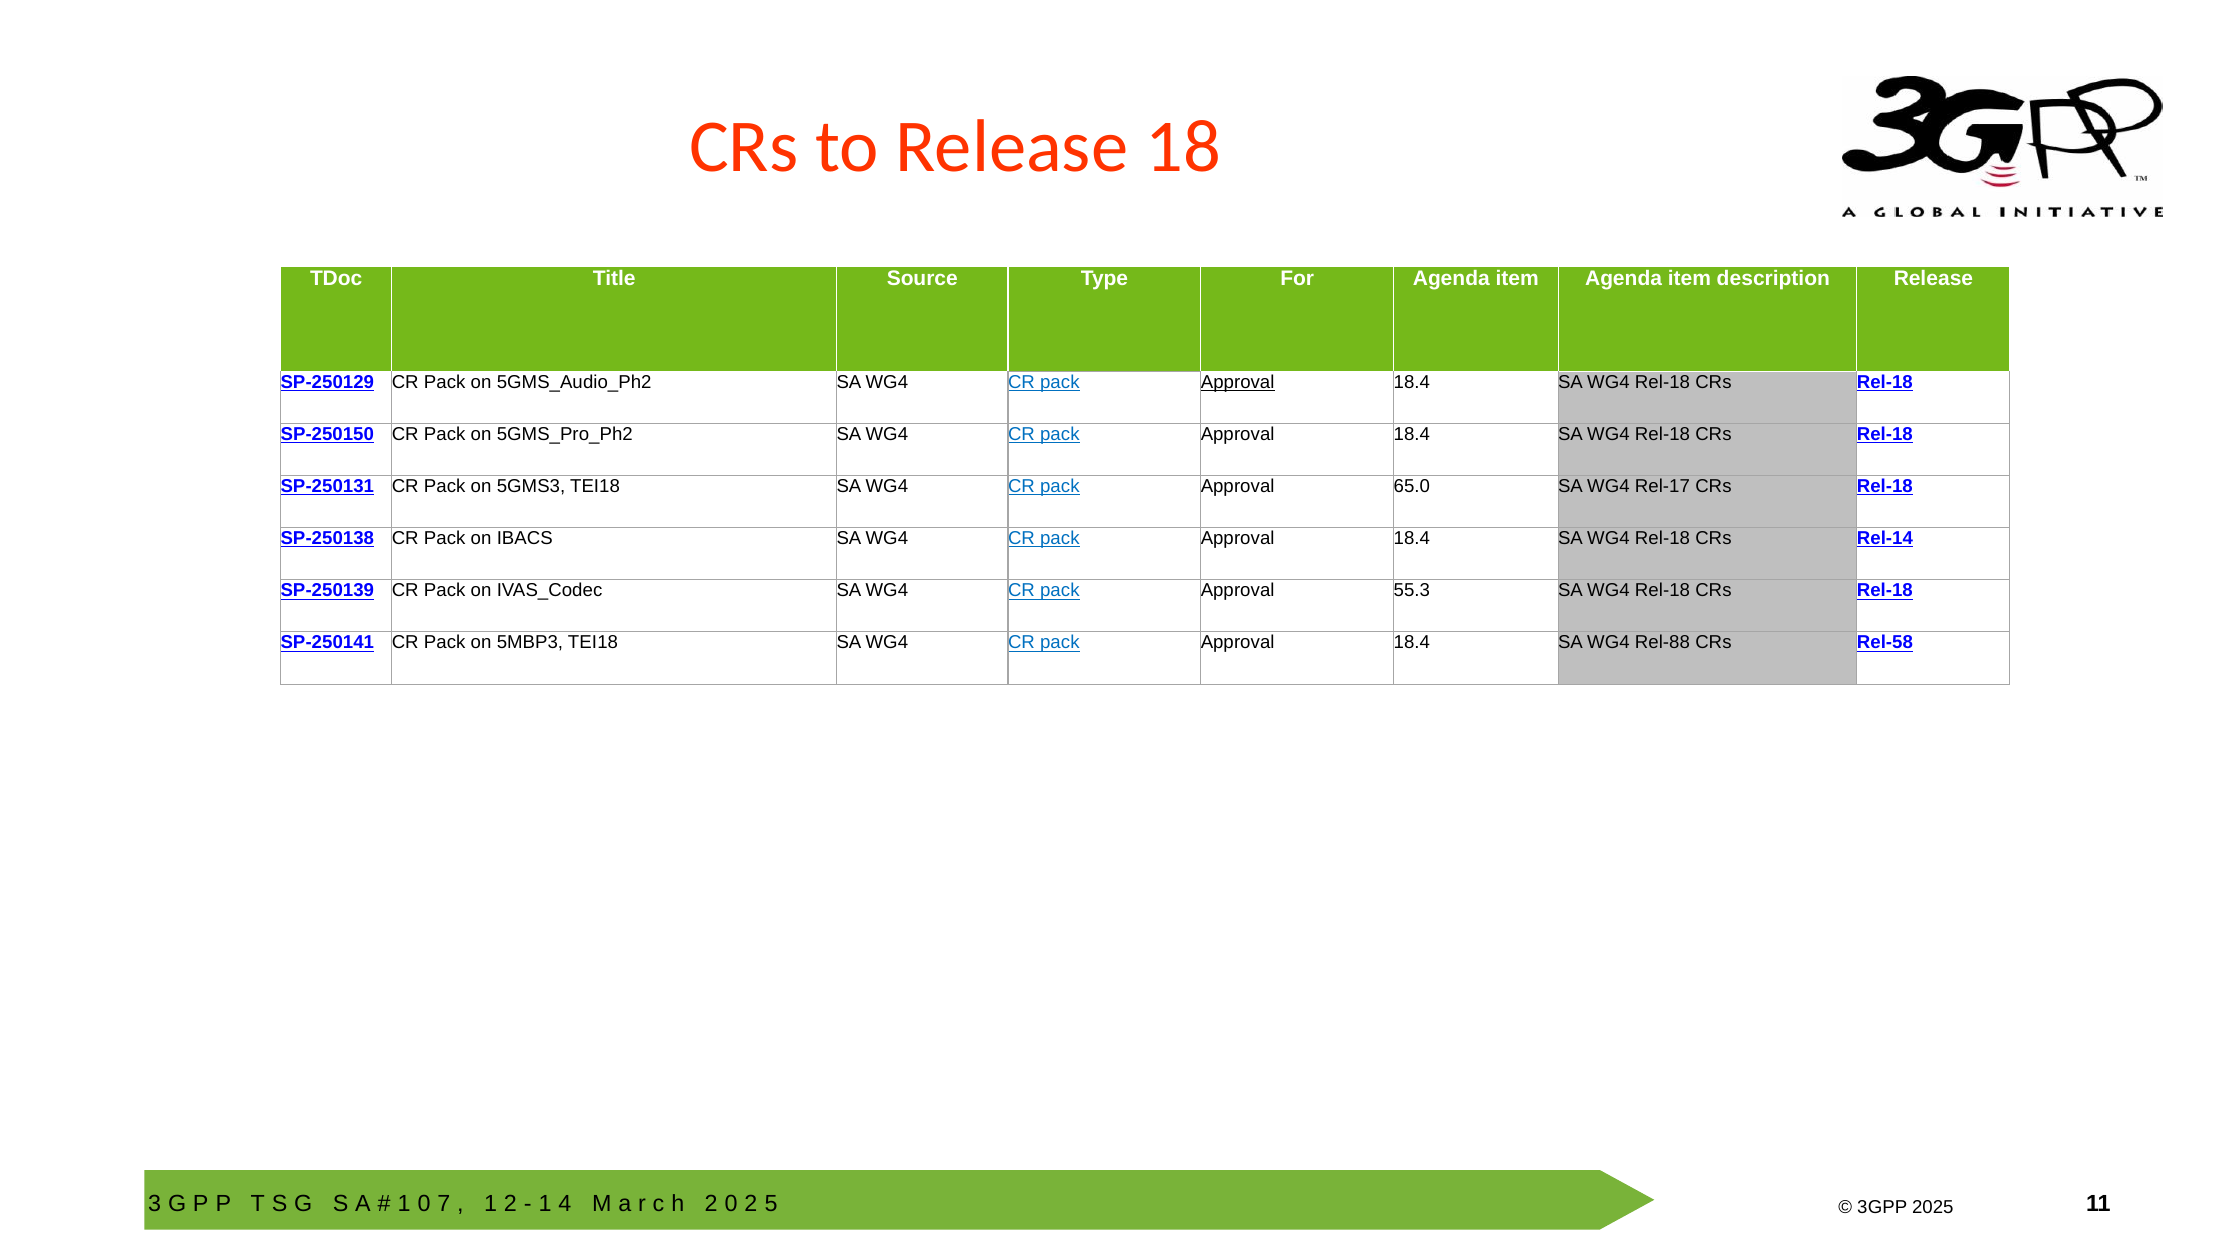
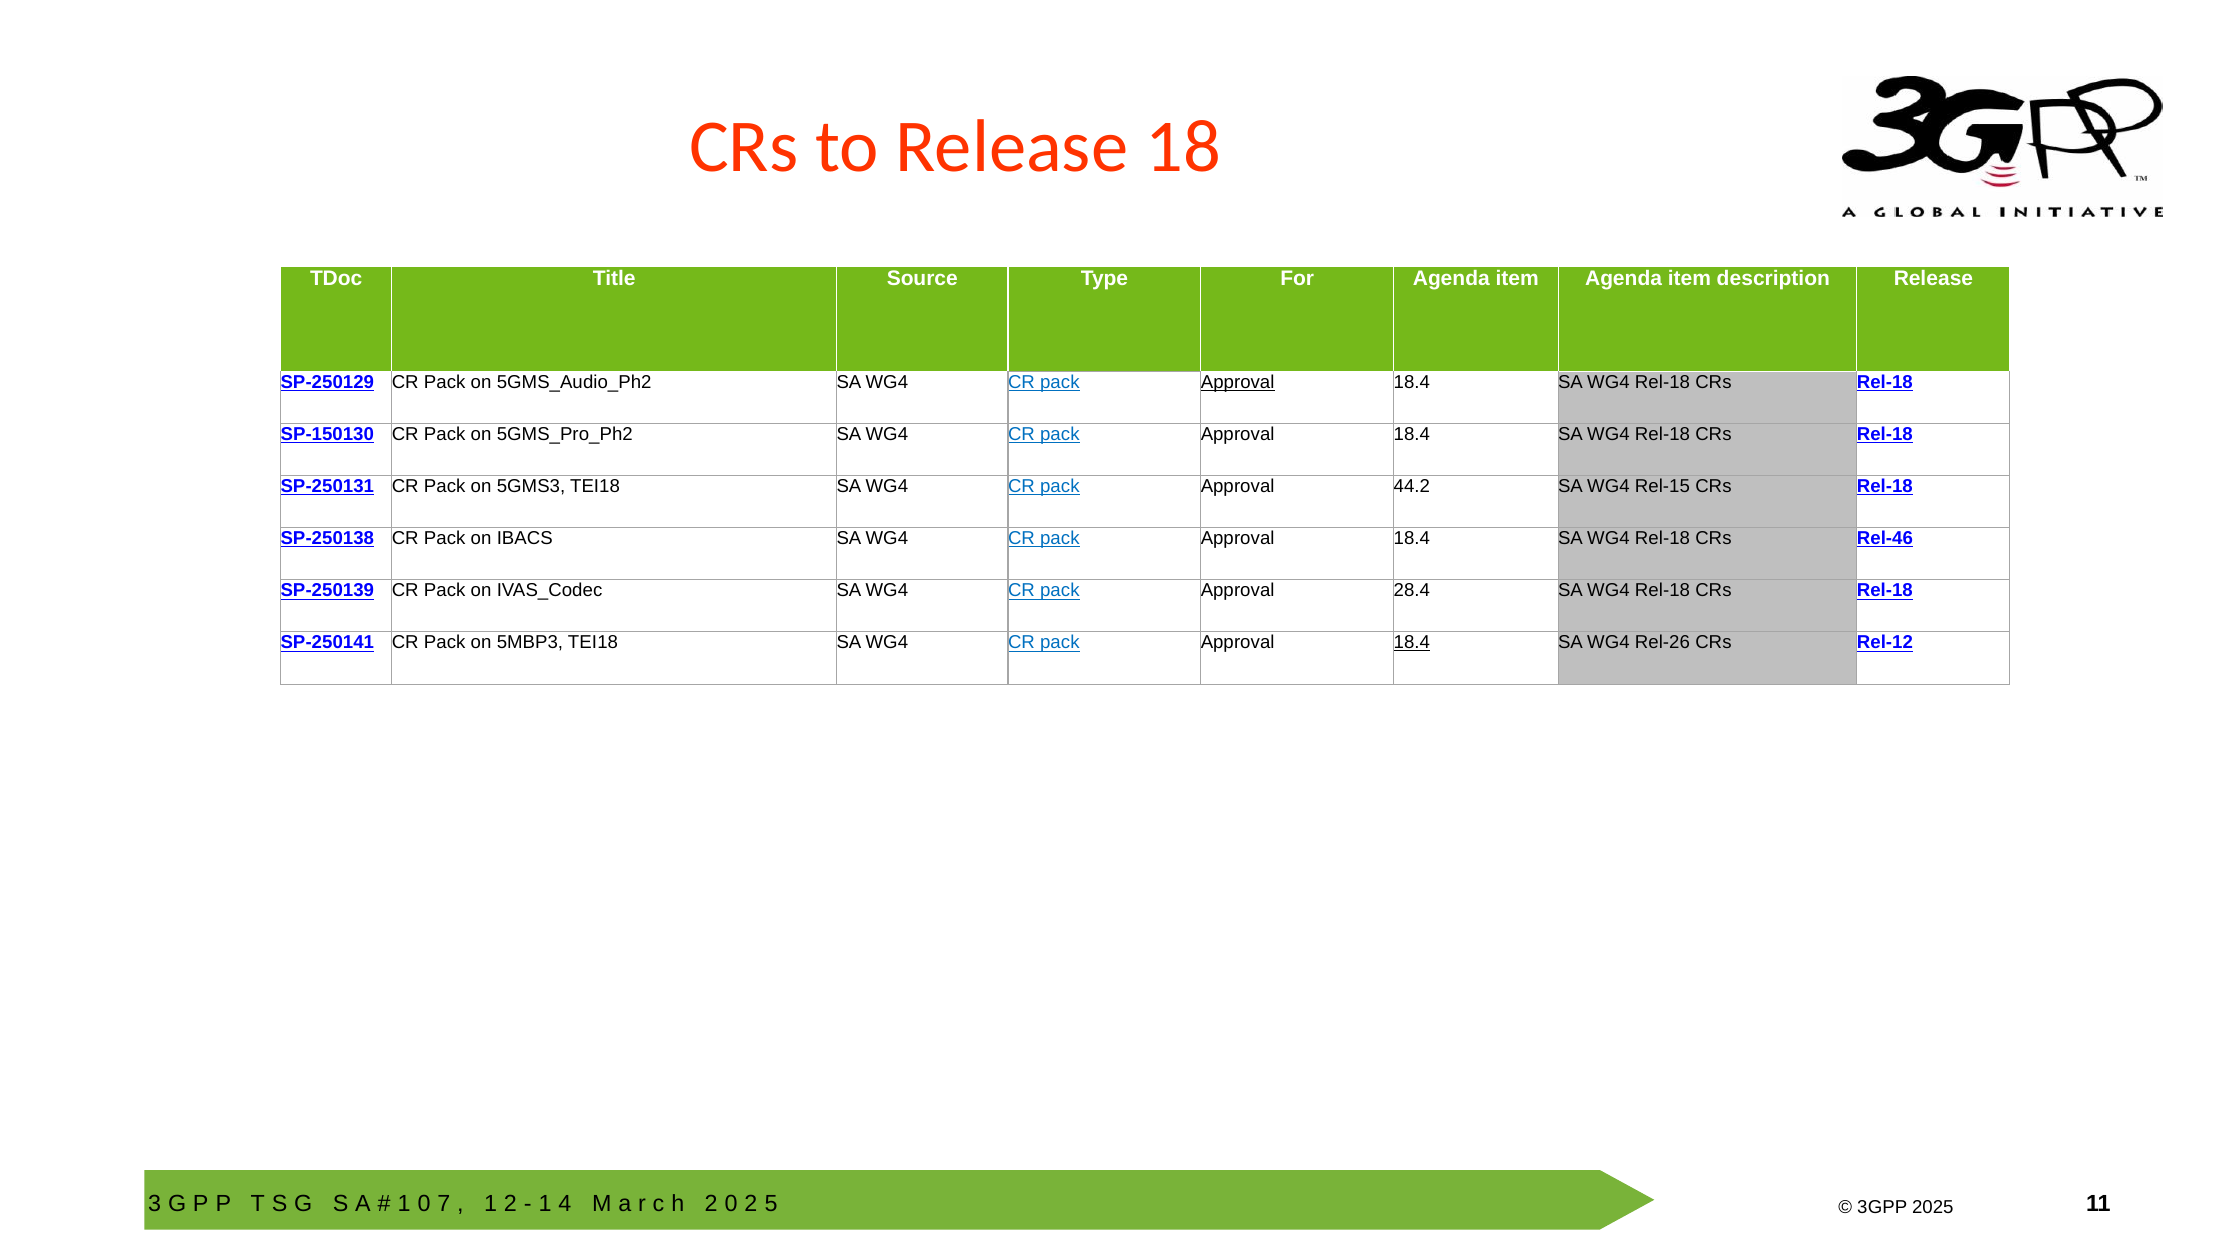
SP-250150: SP-250150 -> SP-150130
65.0: 65.0 -> 44.2
Rel-17: Rel-17 -> Rel-15
Rel-14: Rel-14 -> Rel-46
55.3: 55.3 -> 28.4
18.4 at (1412, 643) underline: none -> present
Rel-88: Rel-88 -> Rel-26
Rel-58: Rel-58 -> Rel-12
